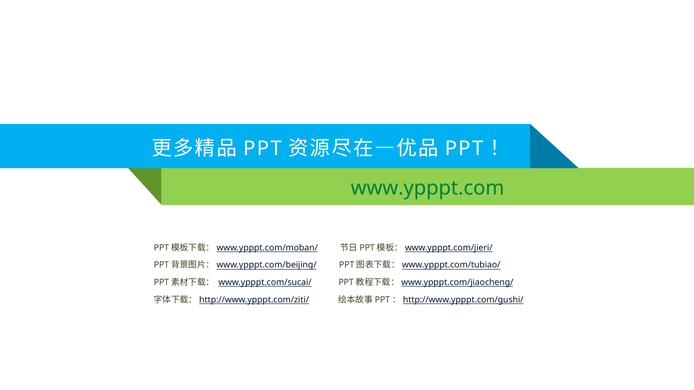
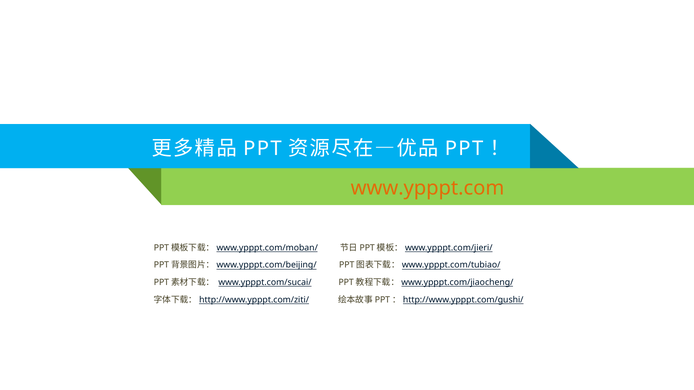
www.ypppt.com colour: green -> orange
